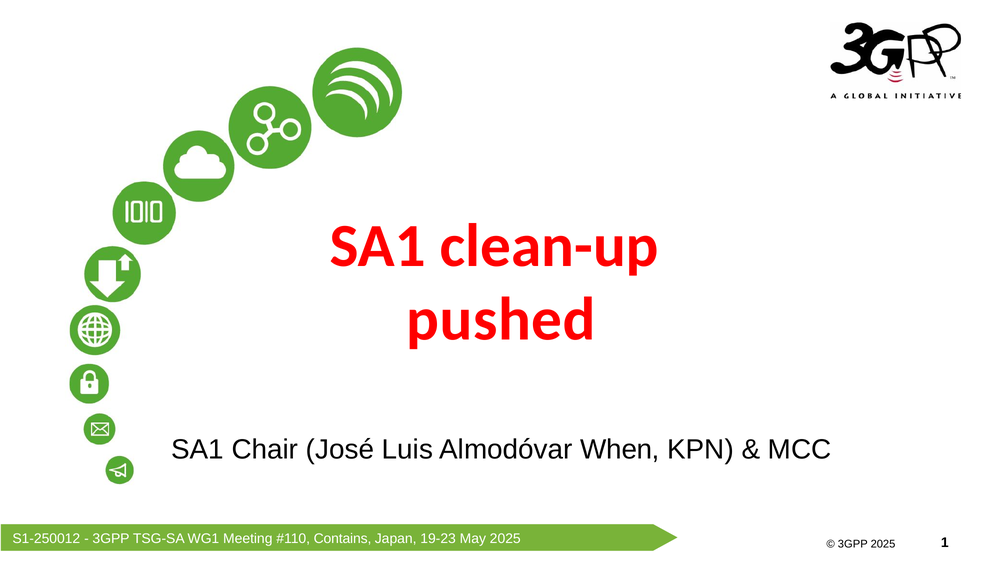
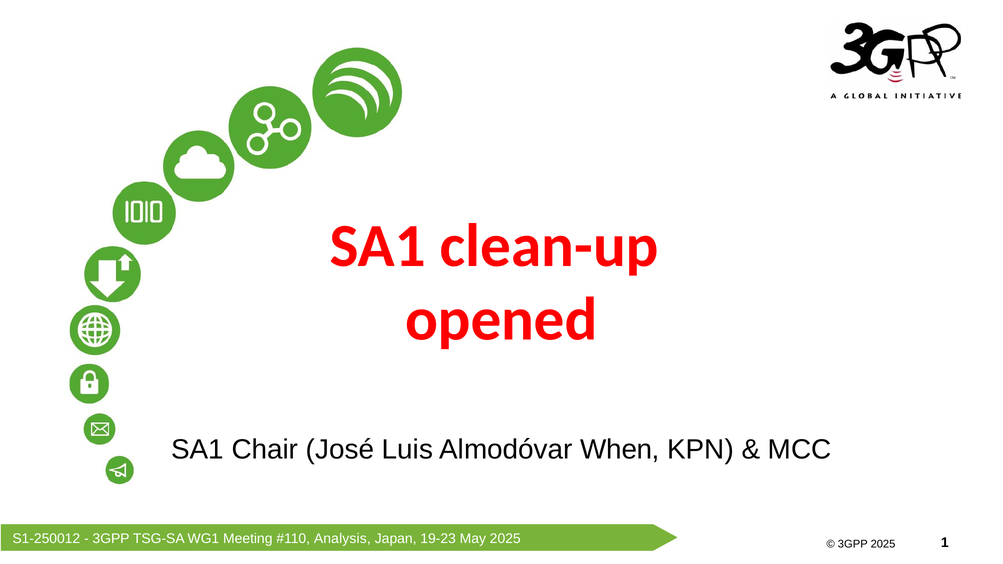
pushed: pushed -> opened
Contains: Contains -> Analysis
